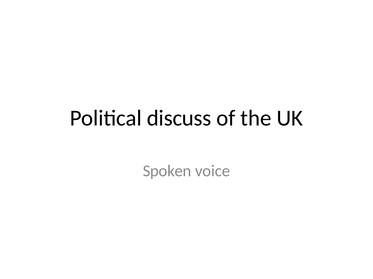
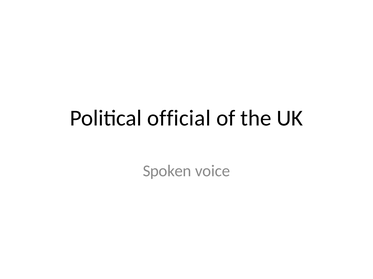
discuss: discuss -> official
